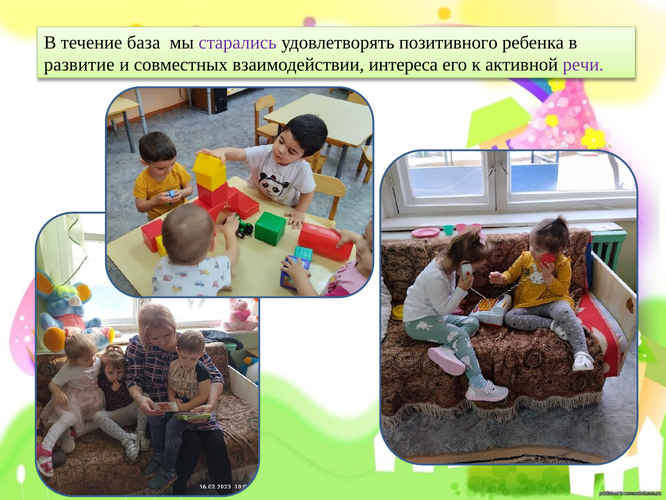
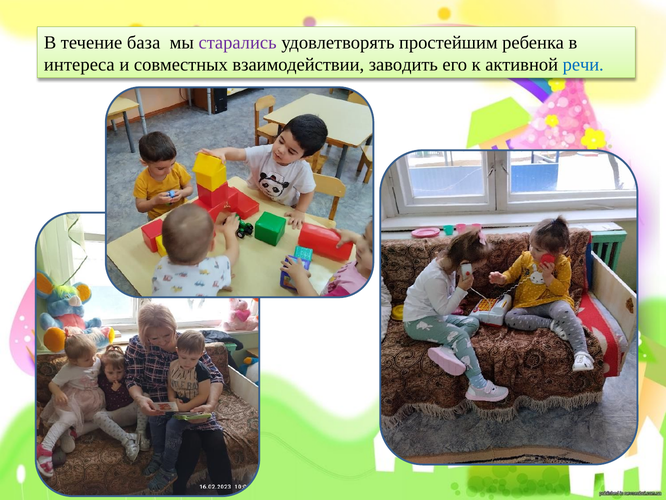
позитивного: позитивного -> простейшим
развитие: развитие -> интереса
интереса: интереса -> заводить
речи colour: purple -> blue
